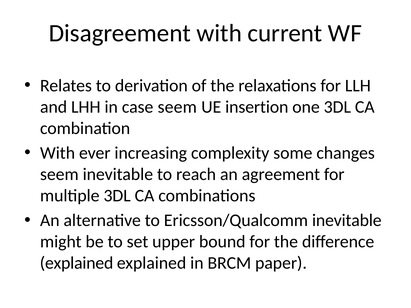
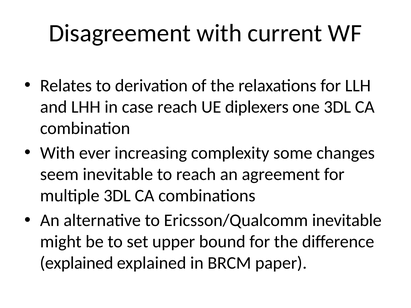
case seem: seem -> reach
insertion: insertion -> diplexers
